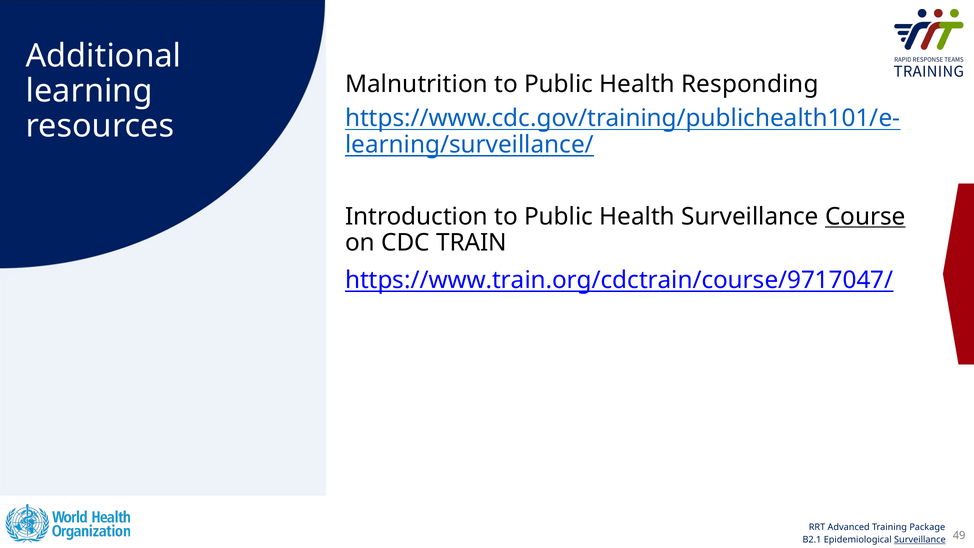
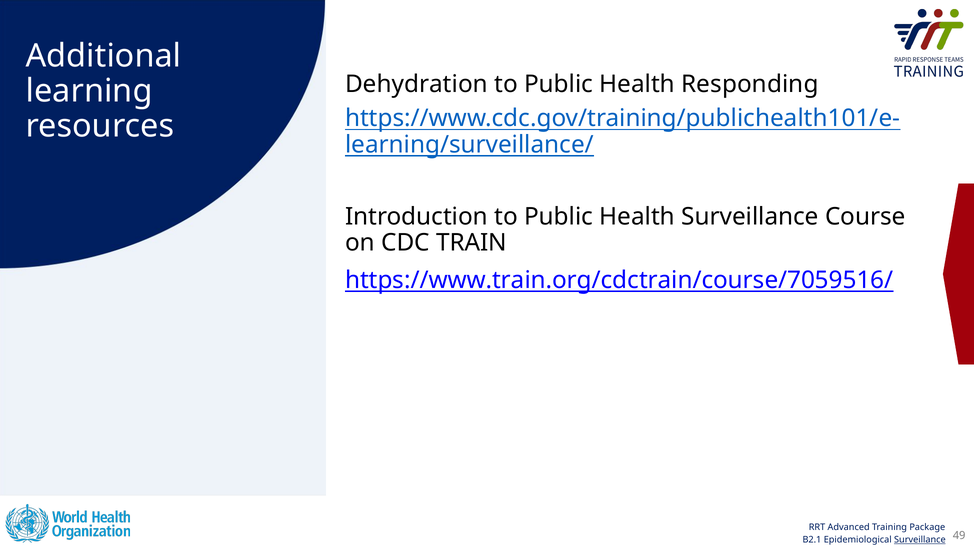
Malnutrition: Malnutrition -> Dehydration
Course underline: present -> none
https://www.train.org/cdctrain/course/9717047/: https://www.train.org/cdctrain/course/9717047/ -> https://www.train.org/cdctrain/course/7059516/
